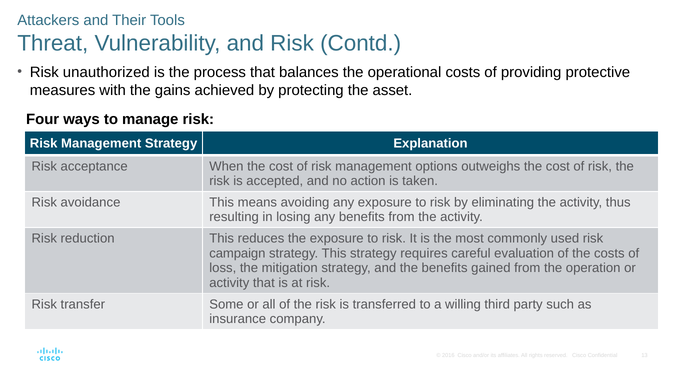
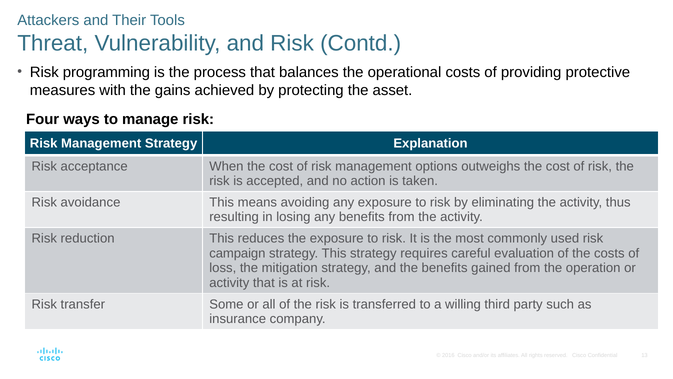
unauthorized: unauthorized -> programming
